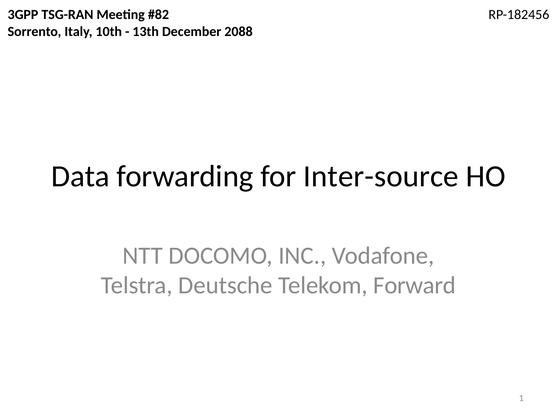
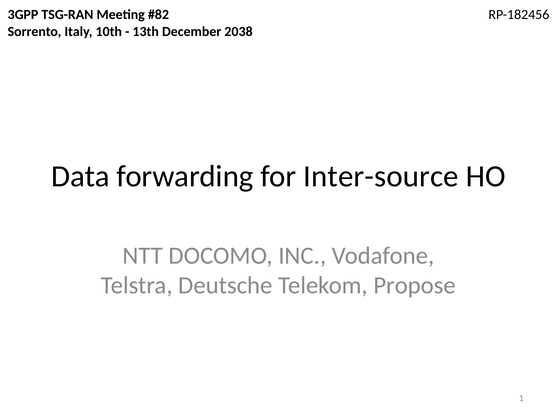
2088: 2088 -> 2038
Forward: Forward -> Propose
